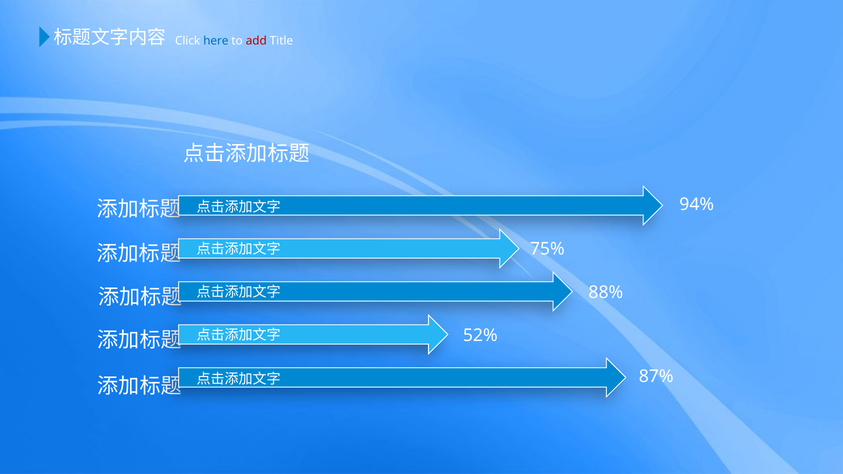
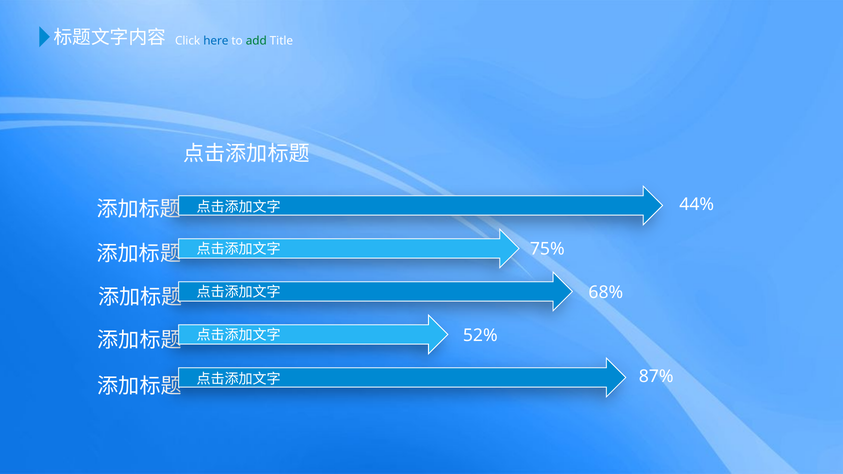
add colour: red -> green
94%: 94% -> 44%
88%: 88% -> 68%
